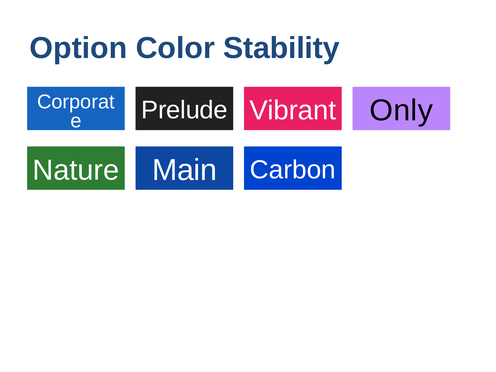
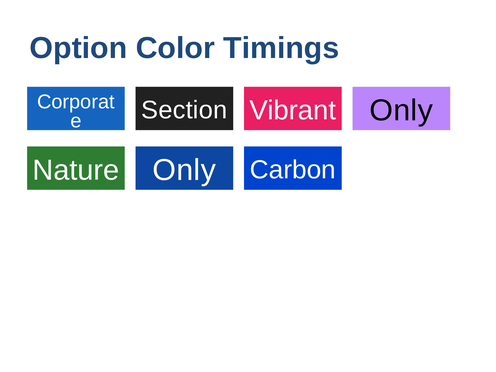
Stability: Stability -> Timings
Prelude: Prelude -> Section
Nature Main: Main -> Only
